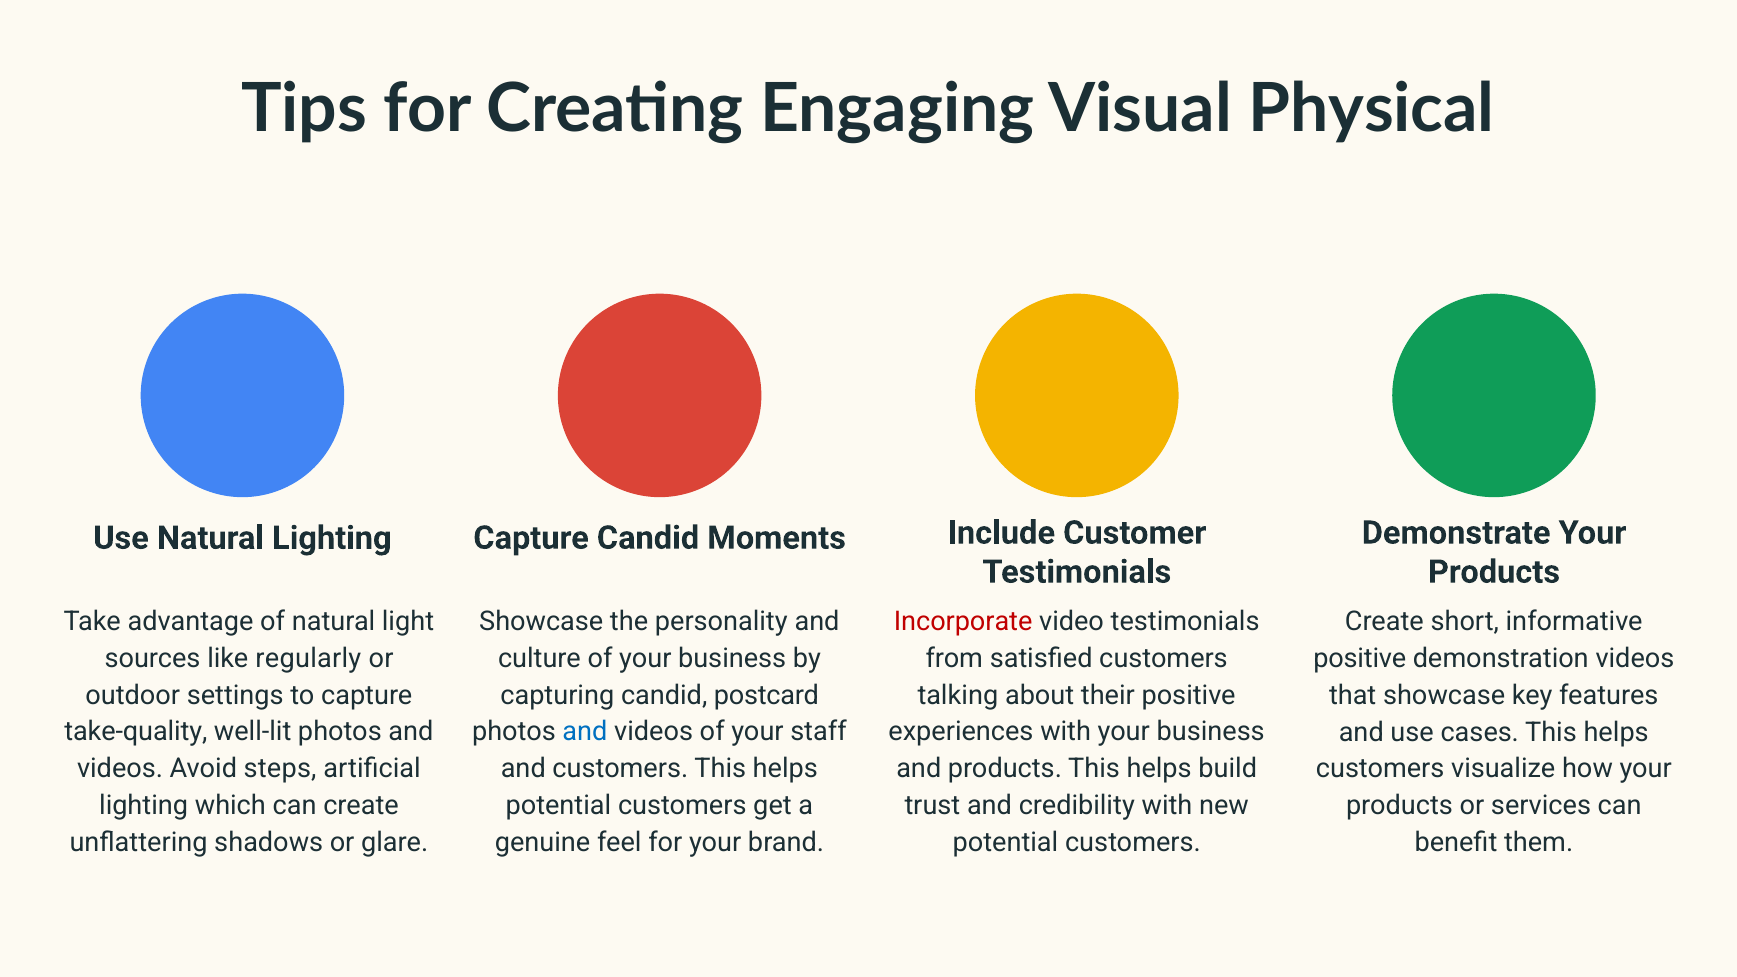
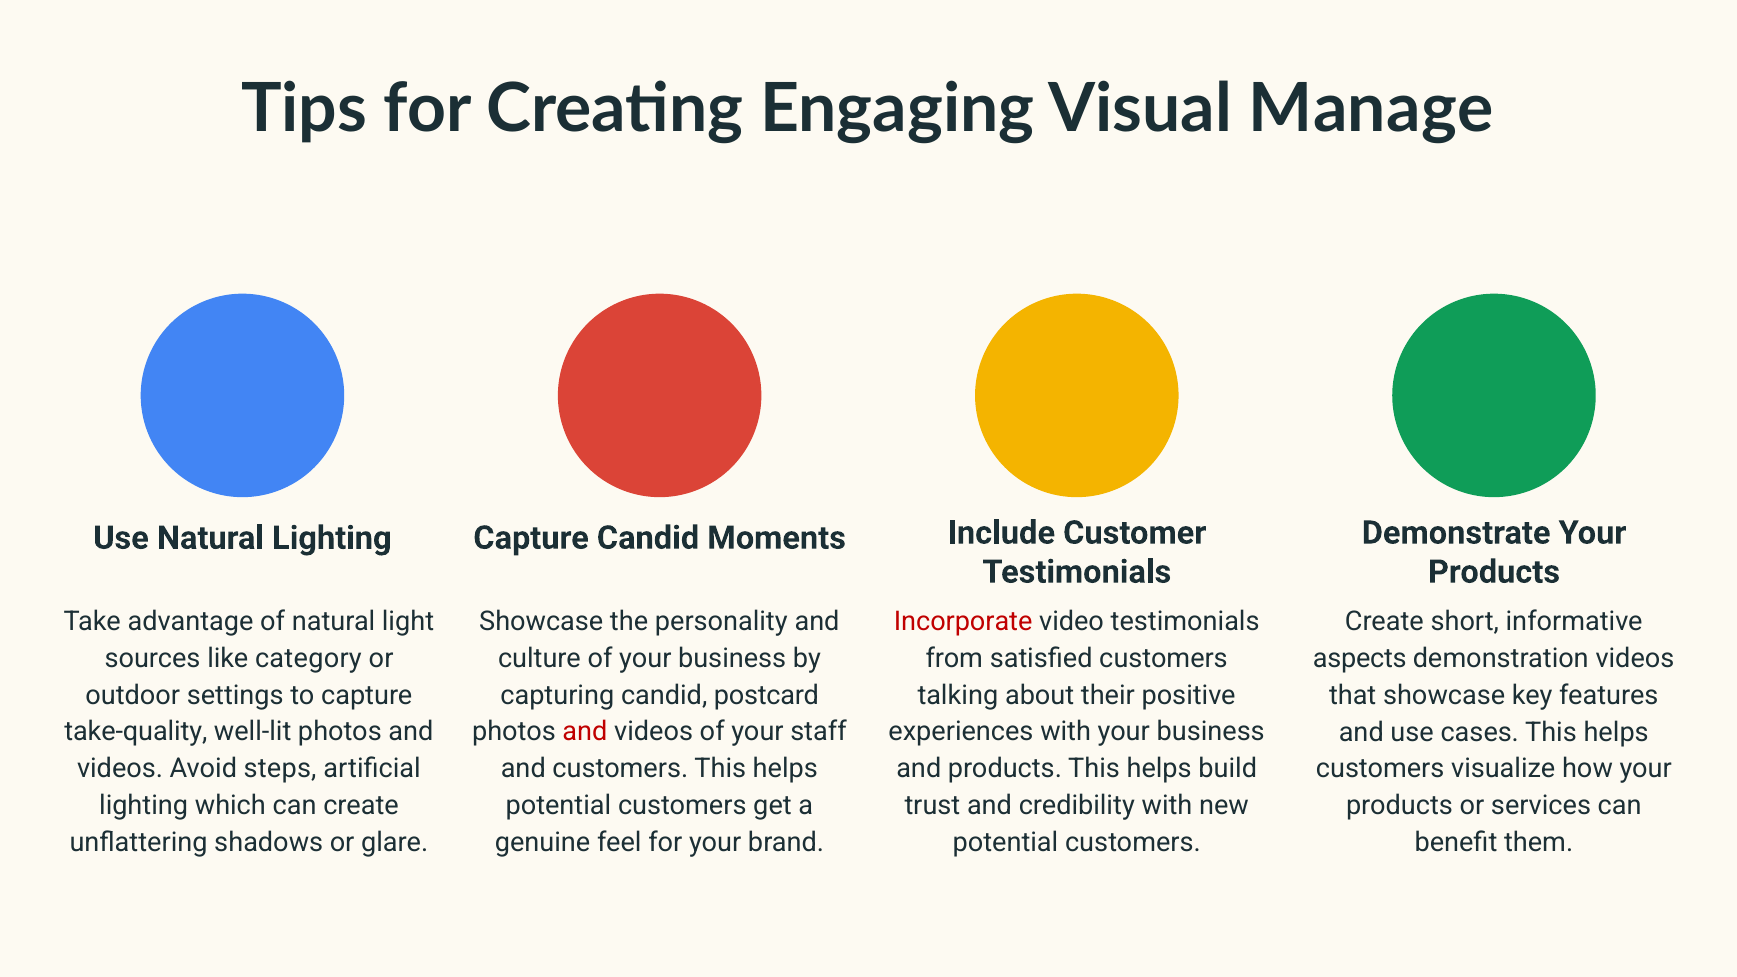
Physical: Physical -> Manage
regularly: regularly -> category
positive at (1360, 659): positive -> aspects
and at (585, 732) colour: blue -> red
